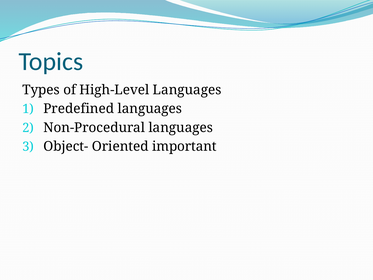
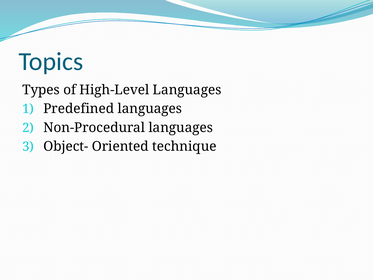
important: important -> technique
